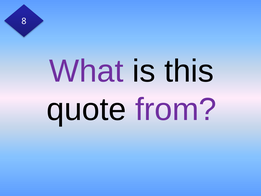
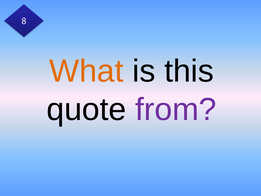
What colour: purple -> orange
